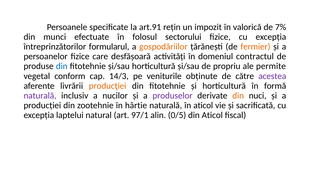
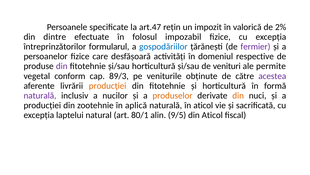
art.91: art.91 -> art.47
7%: 7% -> 2%
munci: munci -> dintre
sectorului: sectorului -> impozabil
gospodăriilor colour: orange -> blue
fermier colour: orange -> purple
contractul: contractul -> respective
din at (62, 66) colour: blue -> purple
propriu: propriu -> venituri
14/3: 14/3 -> 89/3
produselor colour: purple -> orange
hârtie: hârtie -> aplică
97/1: 97/1 -> 80/1
0/5: 0/5 -> 9/5
